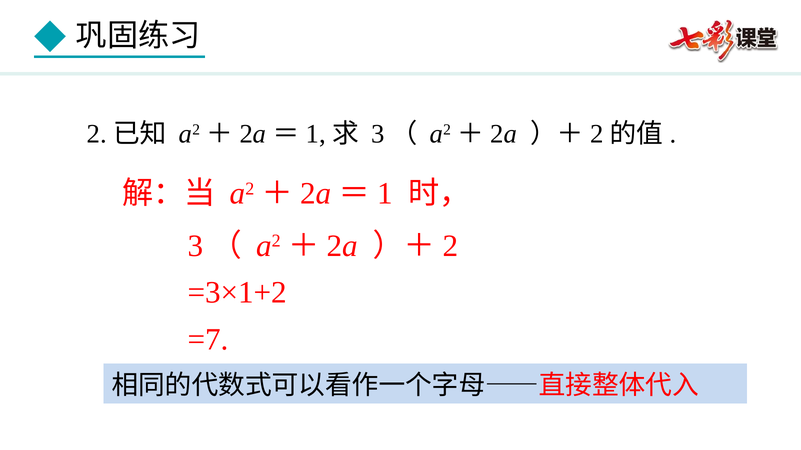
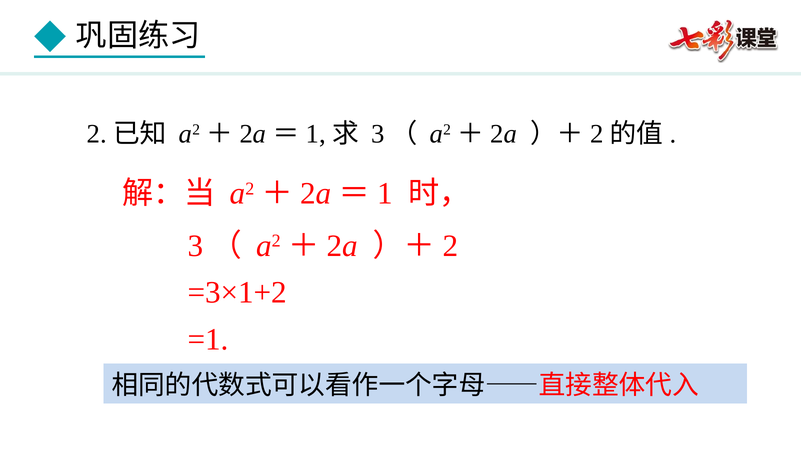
=7: =7 -> =1
